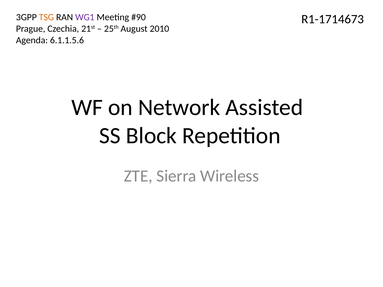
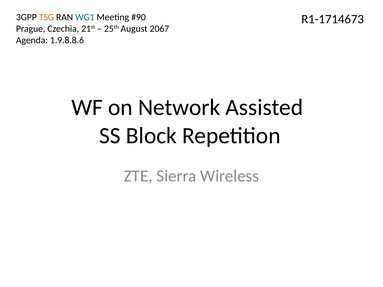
WG1 colour: purple -> blue
2010: 2010 -> 2067
6.1.1.5.6: 6.1.1.5.6 -> 1.9.8.8.6
